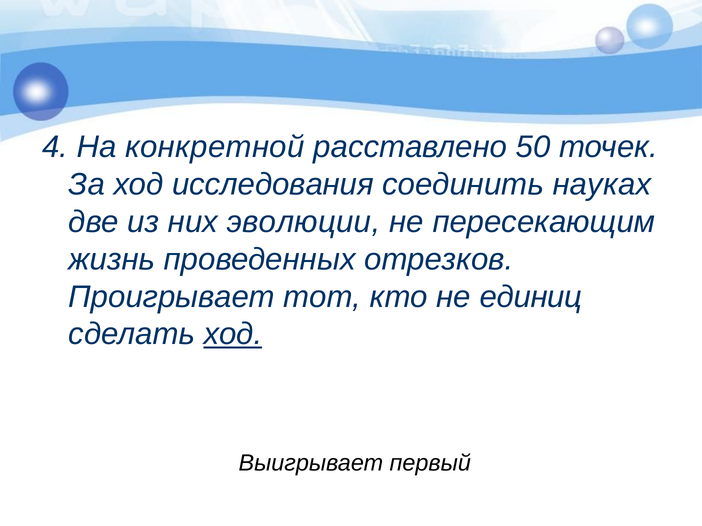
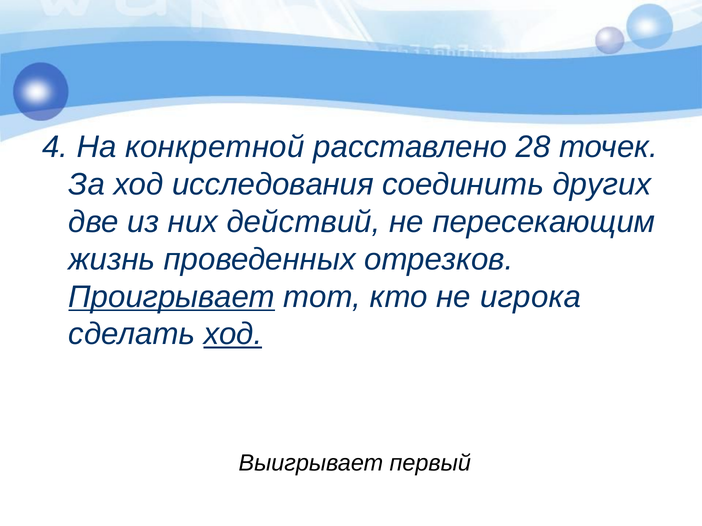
50: 50 -> 28
науках: науках -> других
эволюции: эволюции -> действий
Проигрывает underline: none -> present
единиц: единиц -> игрока
